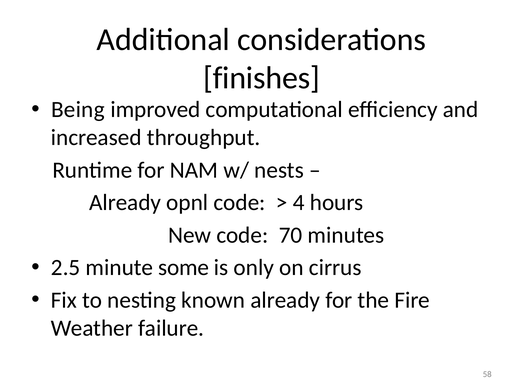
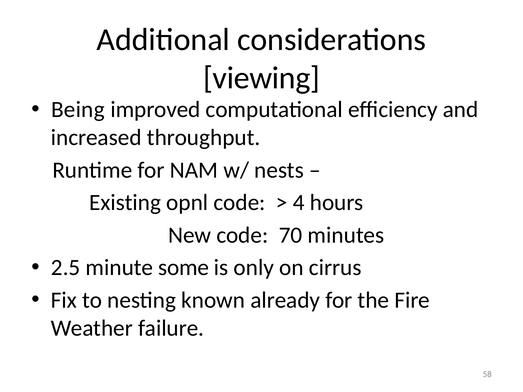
finishes: finishes -> viewing
Already at (125, 203): Already -> Existing
